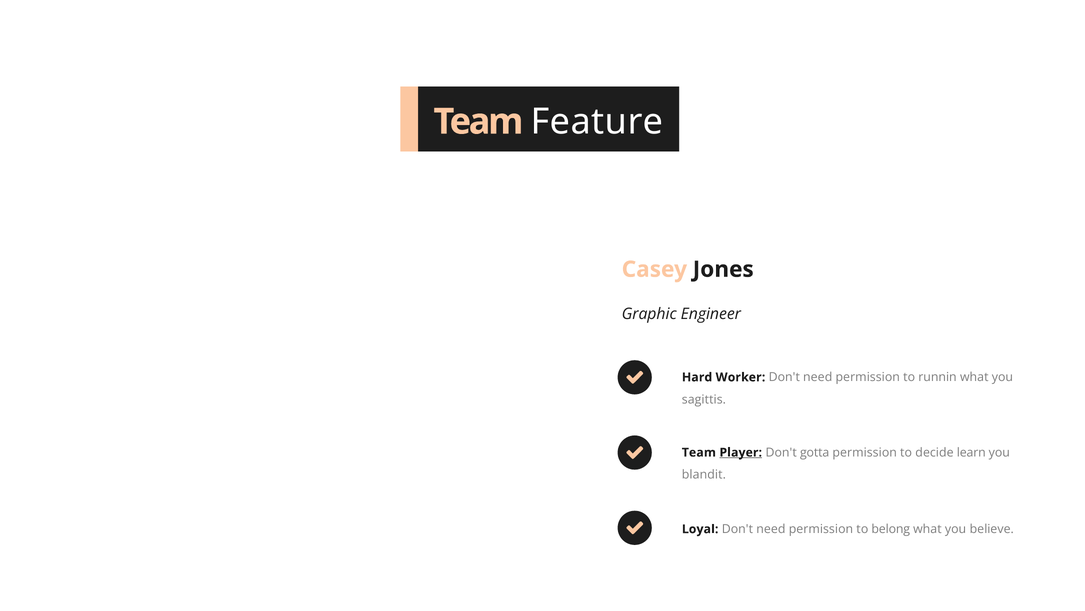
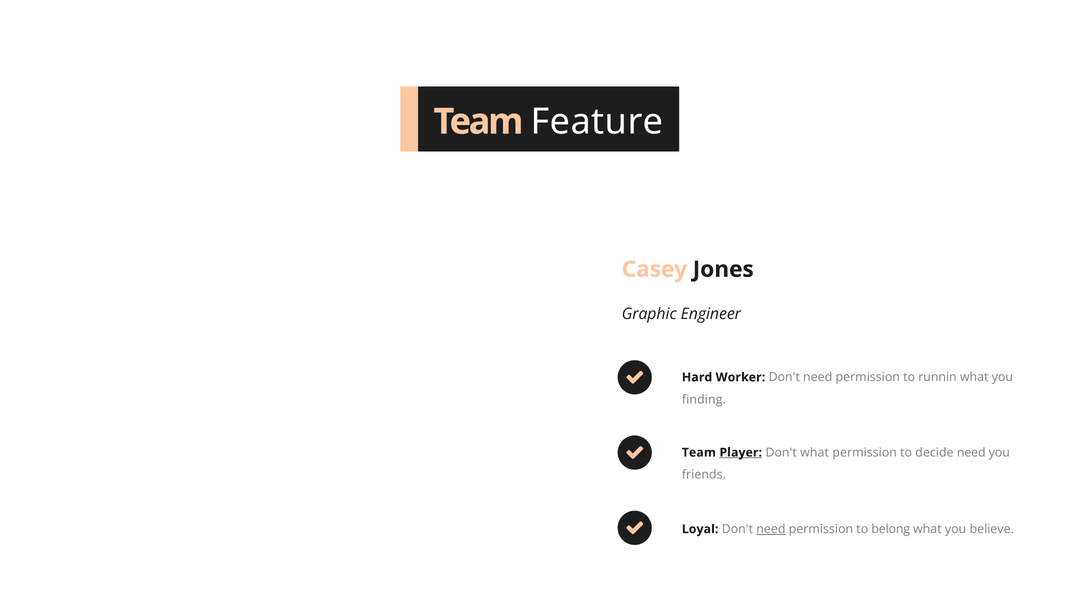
sagittis: sagittis -> finding
Don't gotta: gotta -> what
decide learn: learn -> need
blandit: blandit -> friends
need at (771, 529) underline: none -> present
